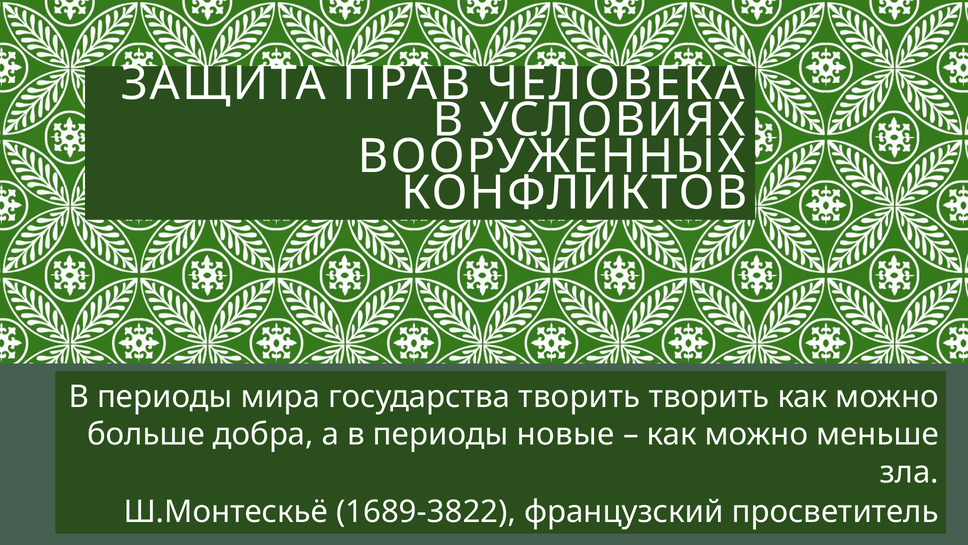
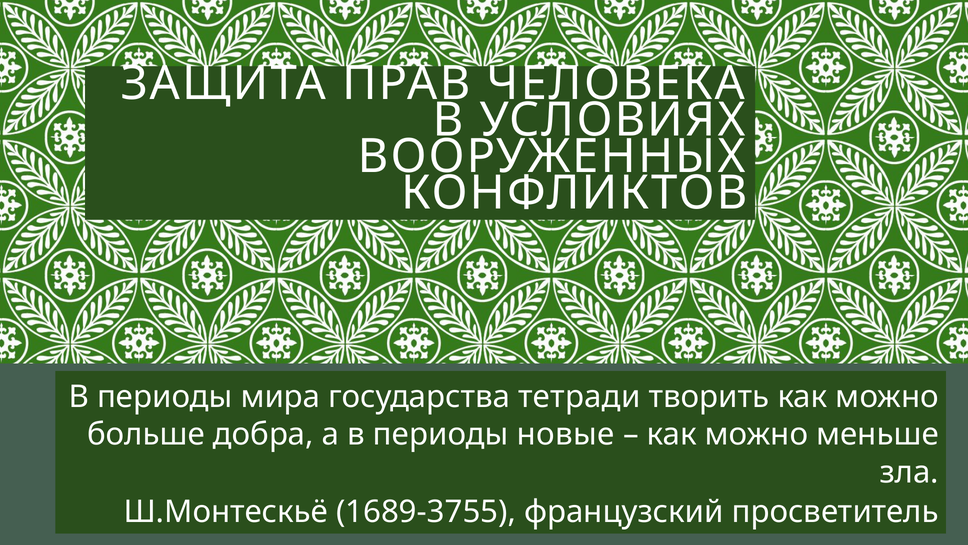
государства творить: творить -> тетради
1689-3822: 1689-3822 -> 1689-3755
